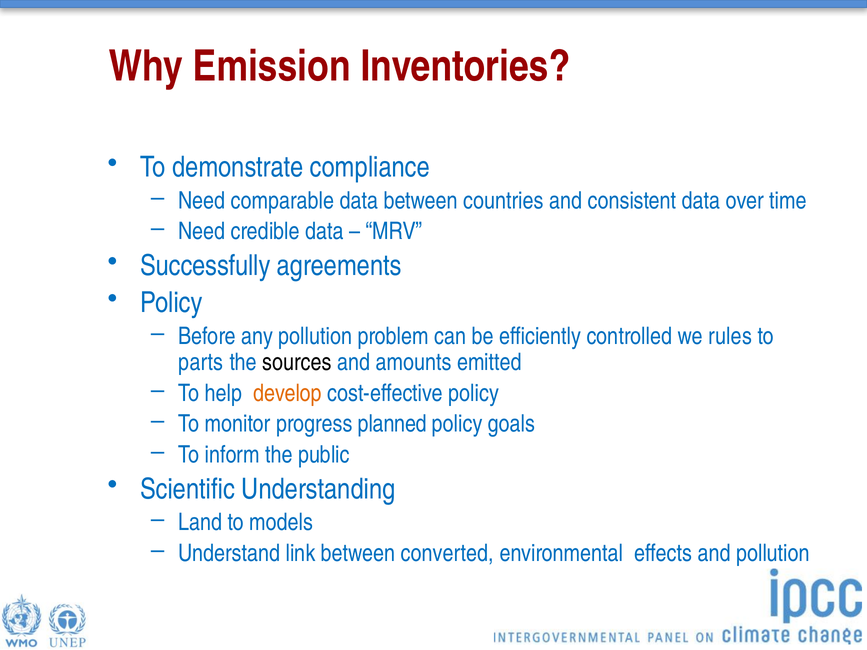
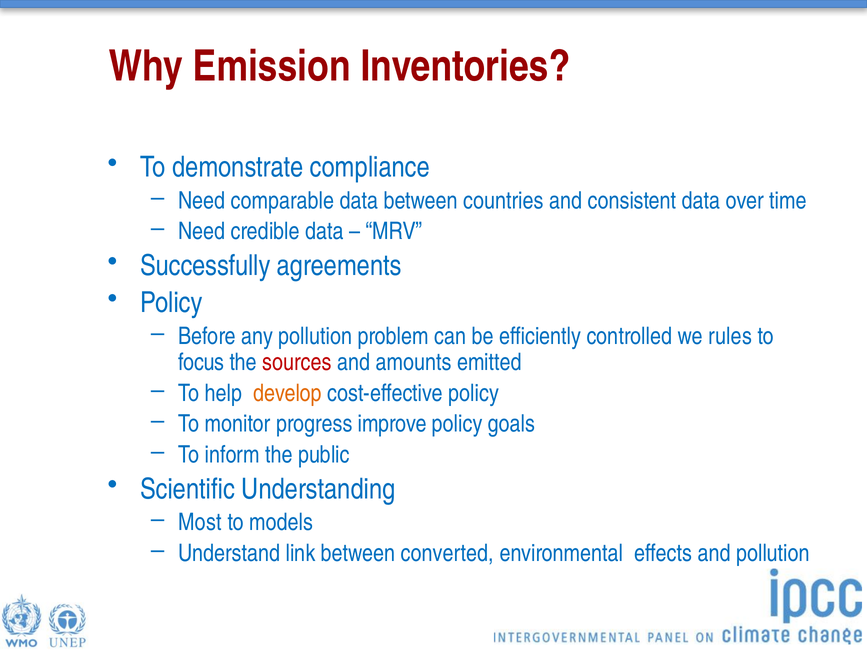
parts: parts -> focus
sources colour: black -> red
planned: planned -> improve
Land: Land -> Most
